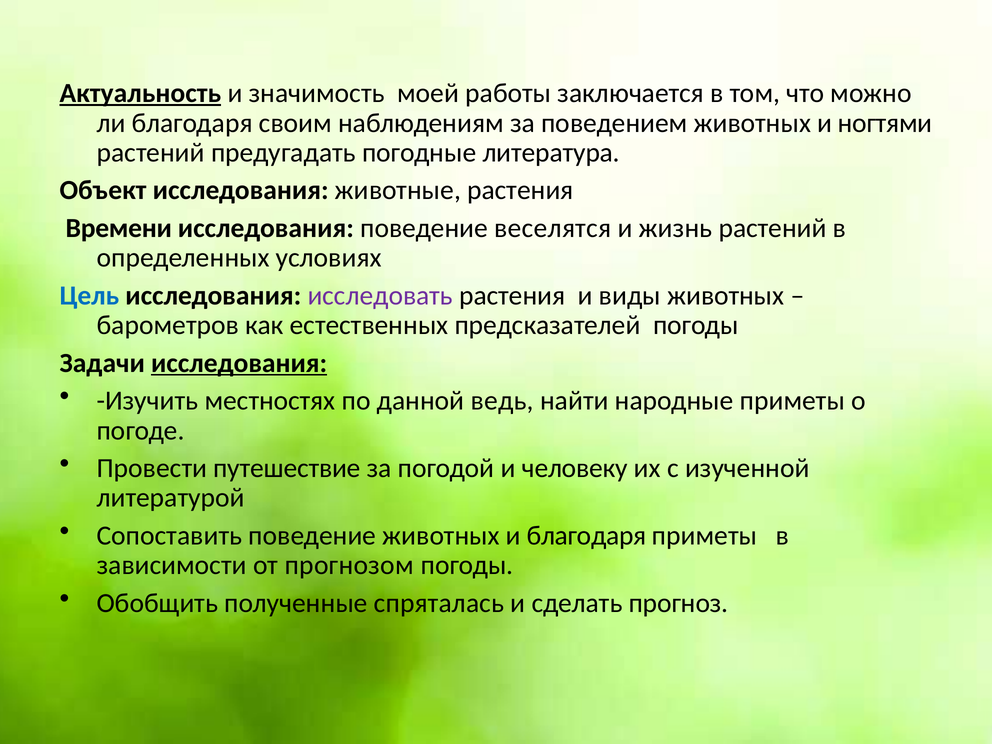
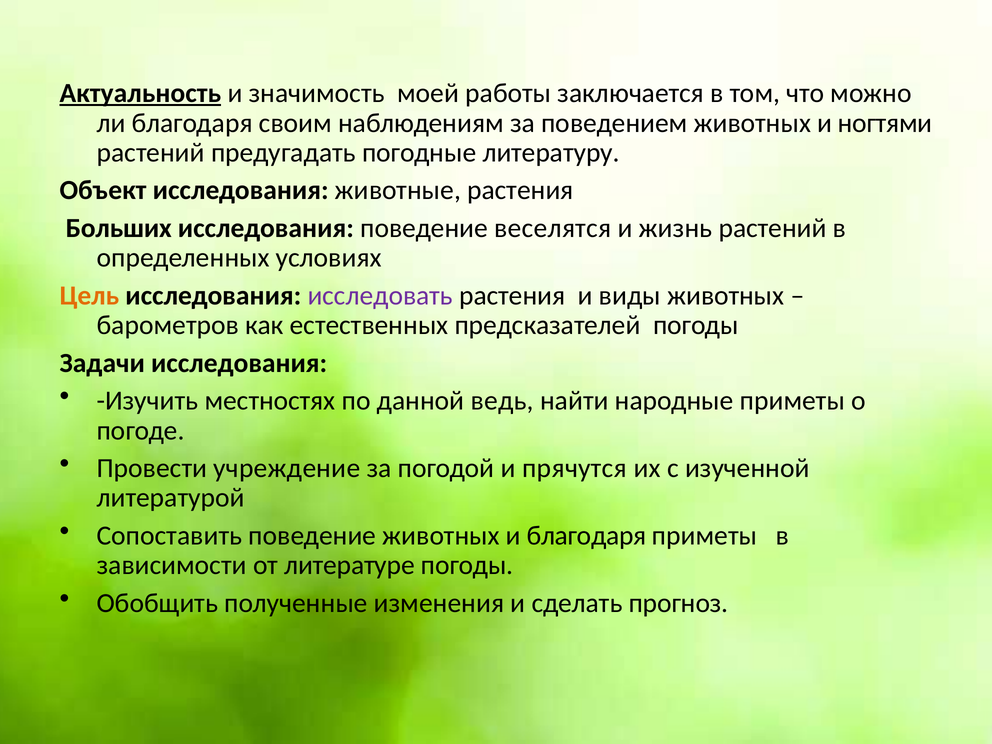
литература: литература -> литературу
Времени: Времени -> Больших
Цель colour: blue -> orange
исследования at (239, 363) underline: present -> none
путешествие: путешествие -> учреждение
человеку: человеку -> прячутся
прогнозом: прогнозом -> литературе
спряталась: спряталась -> изменения
